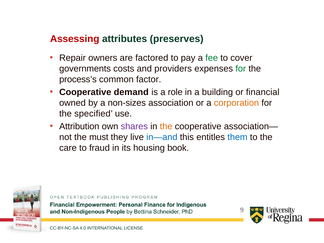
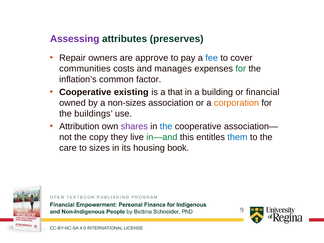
Assessing colour: red -> purple
factored: factored -> approve
fee colour: green -> blue
governments: governments -> communities
providers: providers -> manages
process’s: process’s -> inflation’s
demand: demand -> existing
role: role -> that
specified: specified -> buildings
the at (166, 126) colour: orange -> blue
must: must -> copy
in—and colour: blue -> green
fraud: fraud -> sizes
